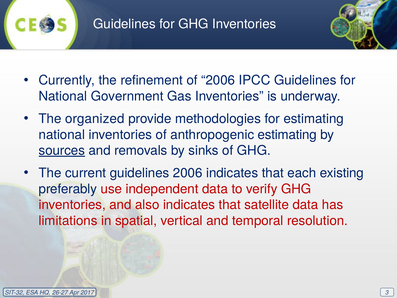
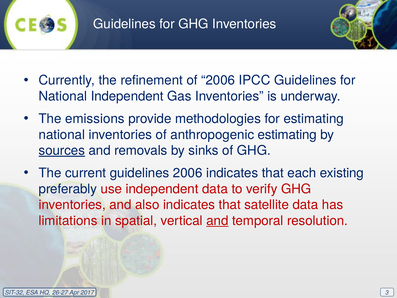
National Government: Government -> Independent
organized: organized -> emissions
and at (217, 221) underline: none -> present
